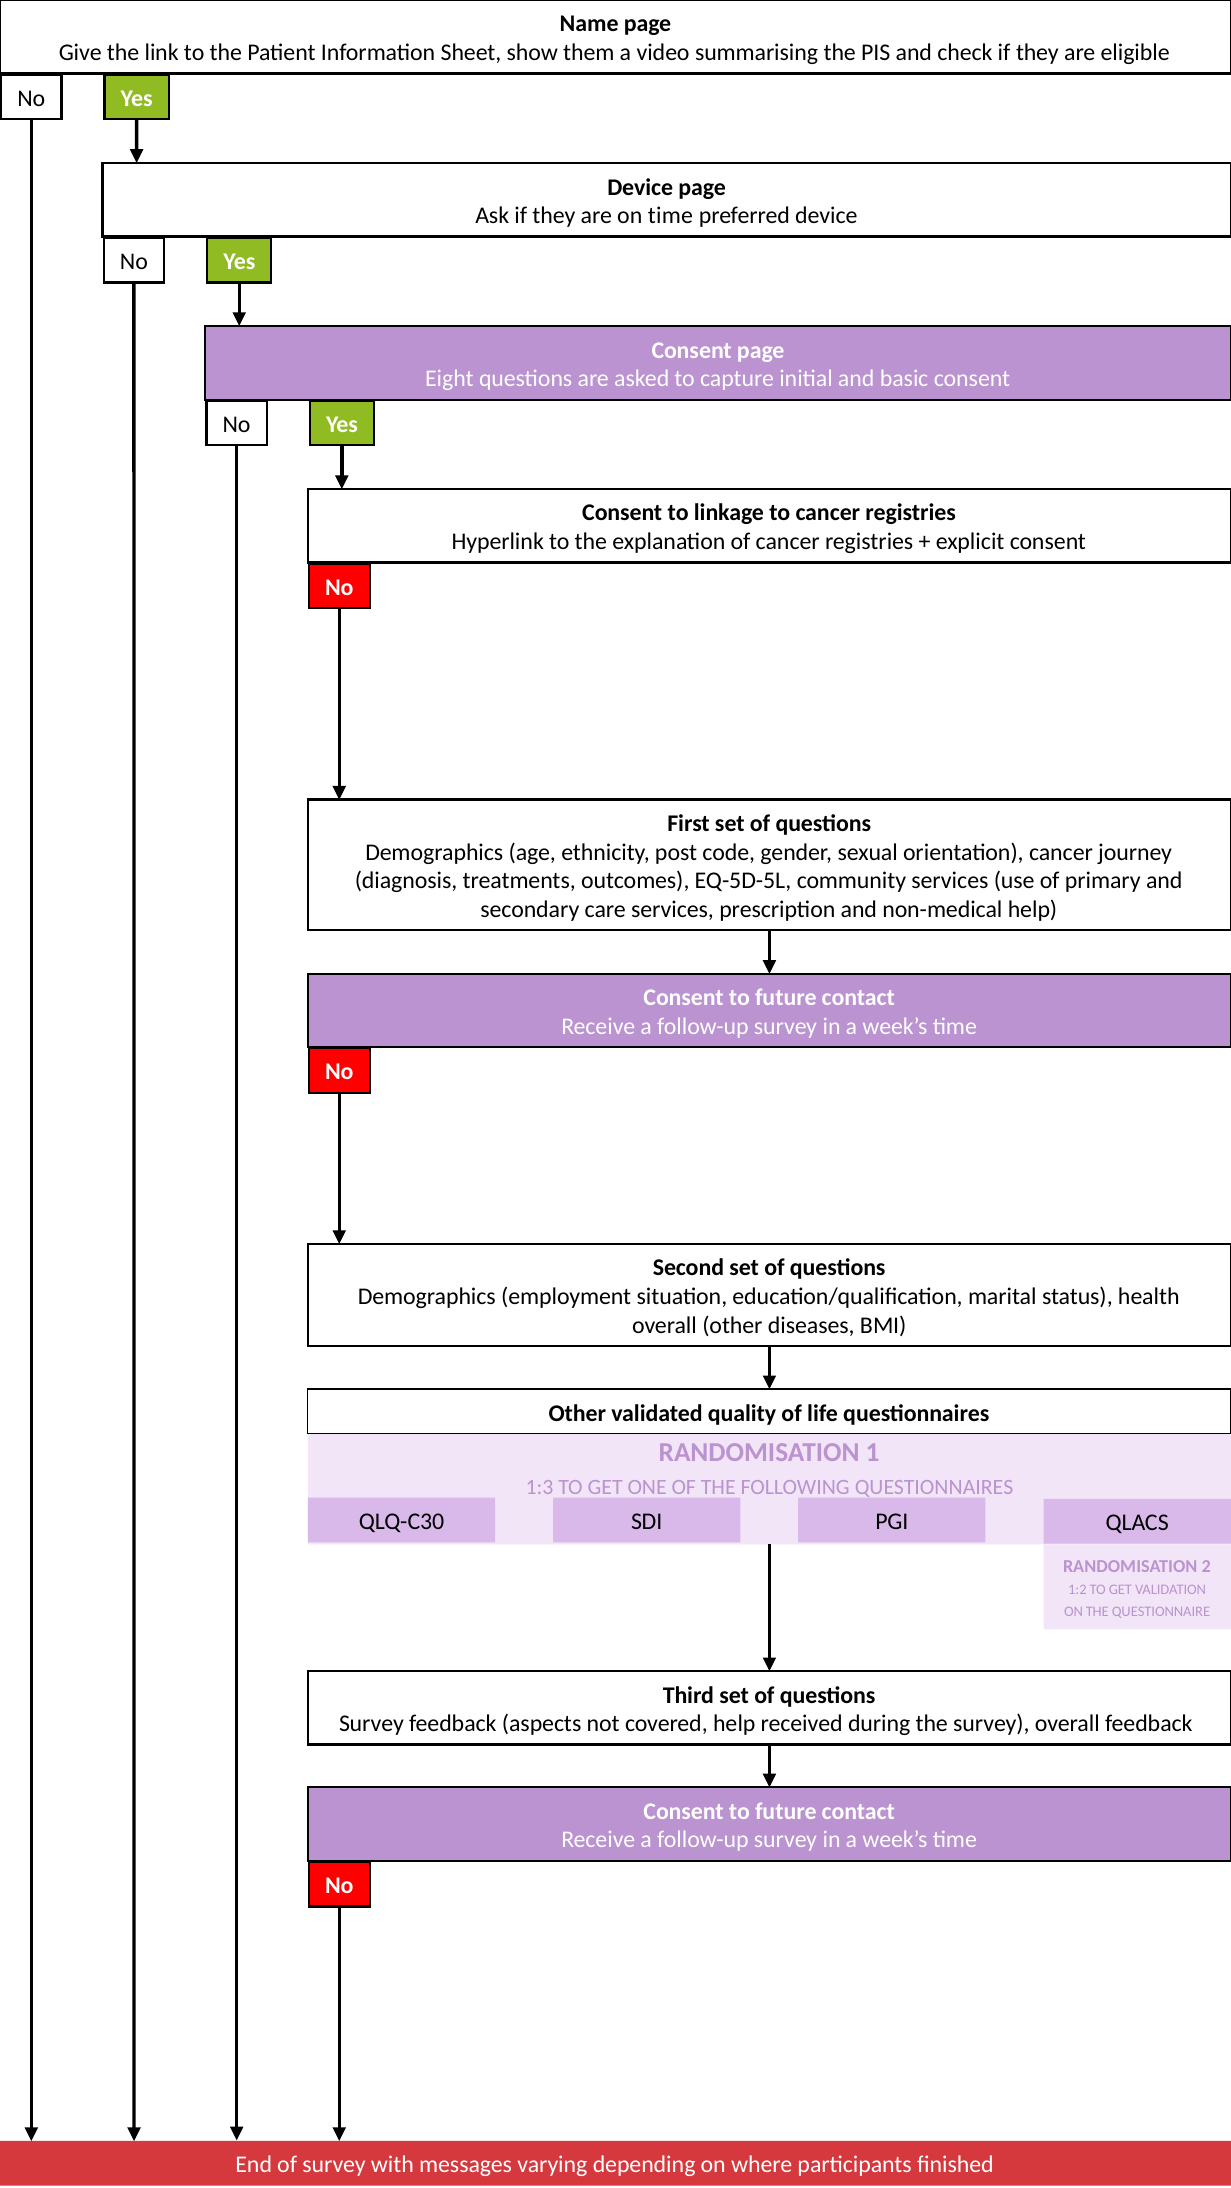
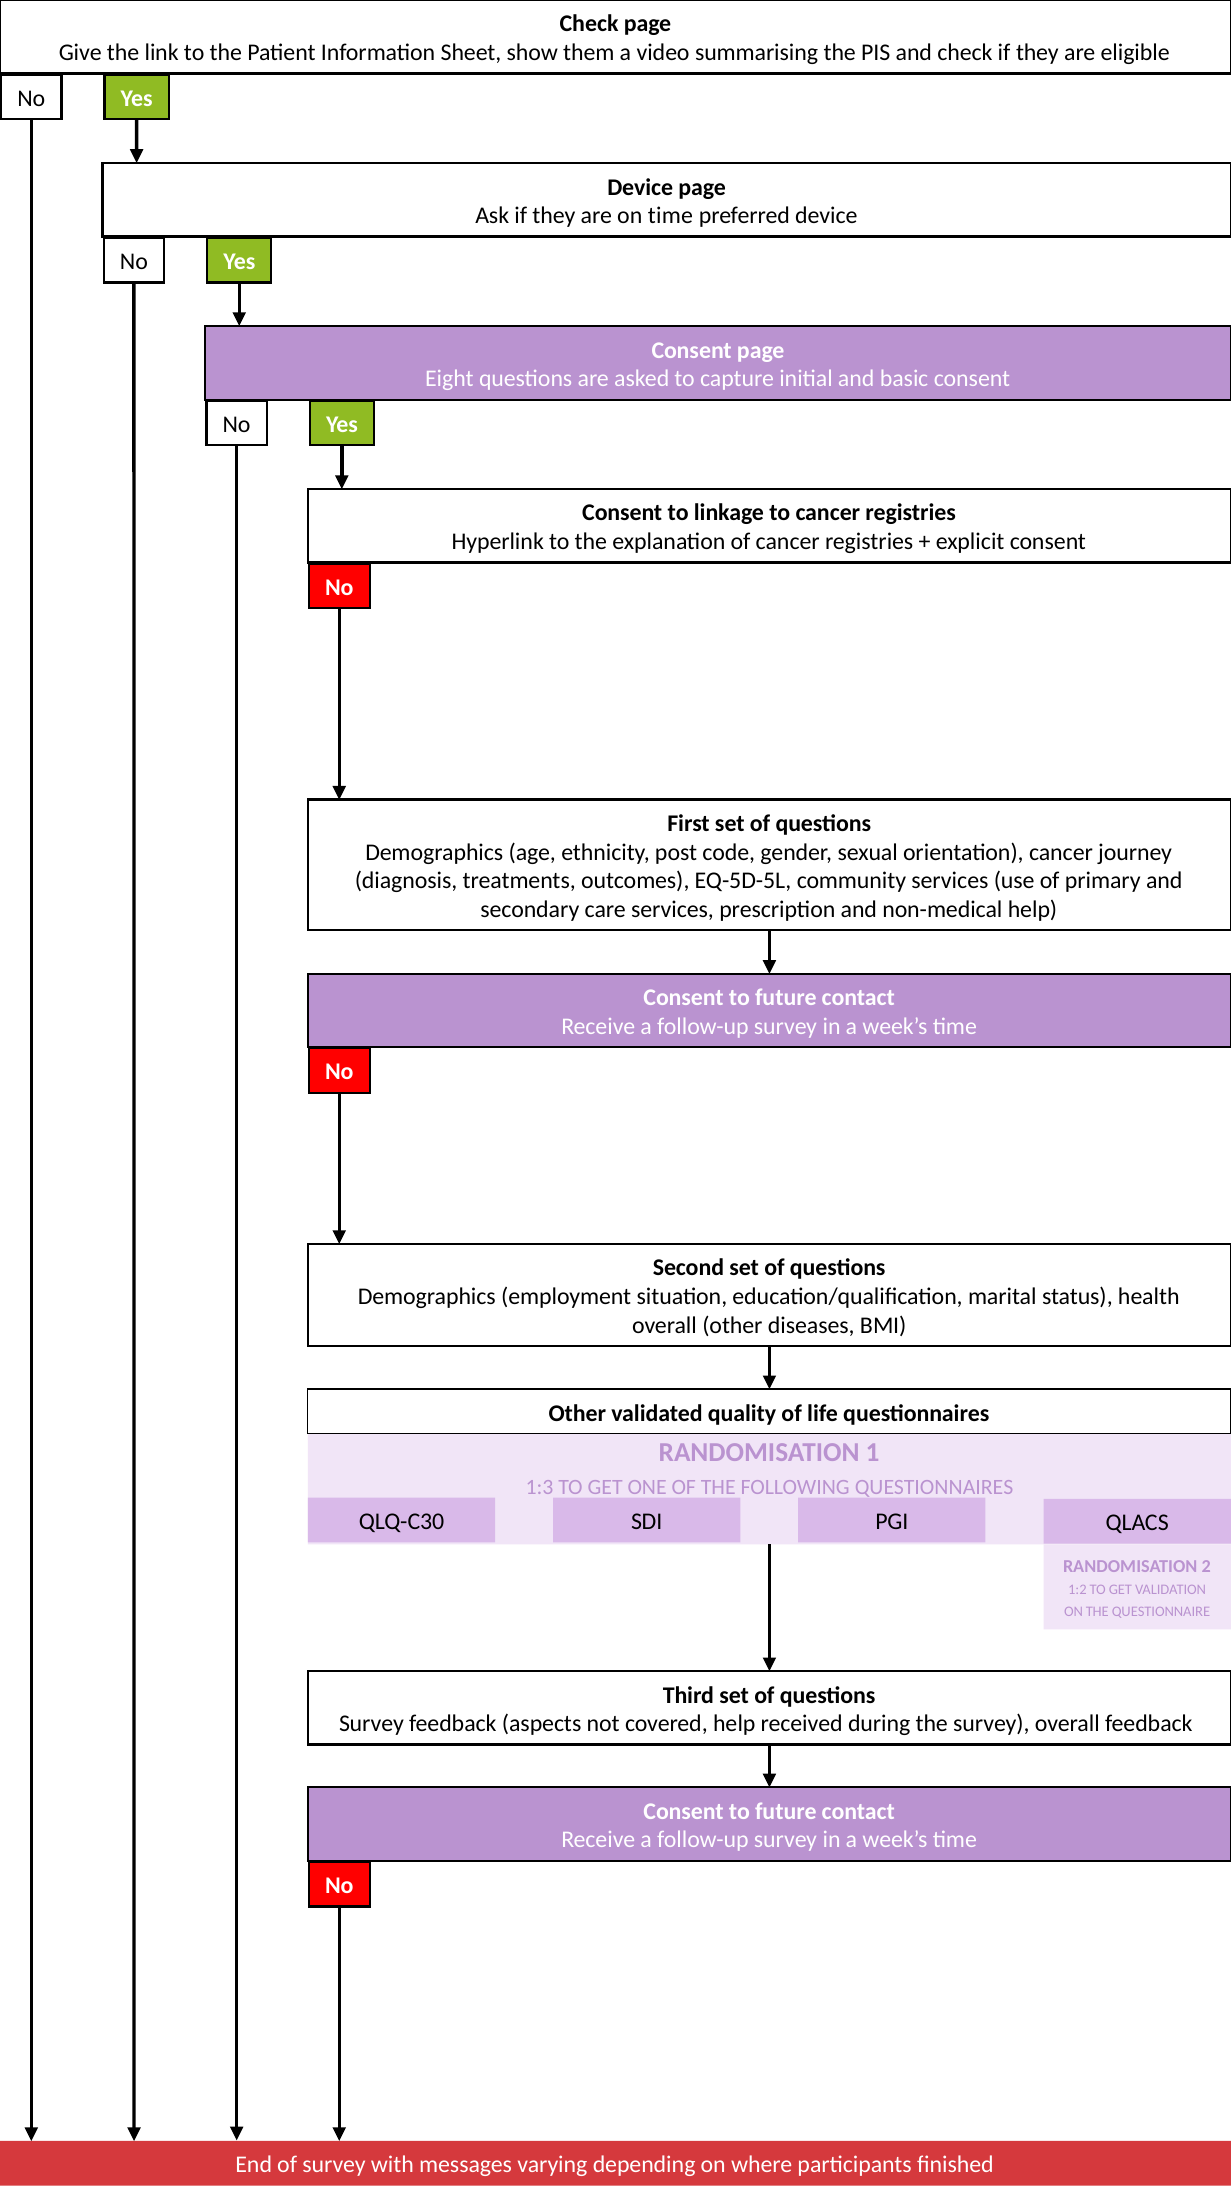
Name at (589, 24): Name -> Check
